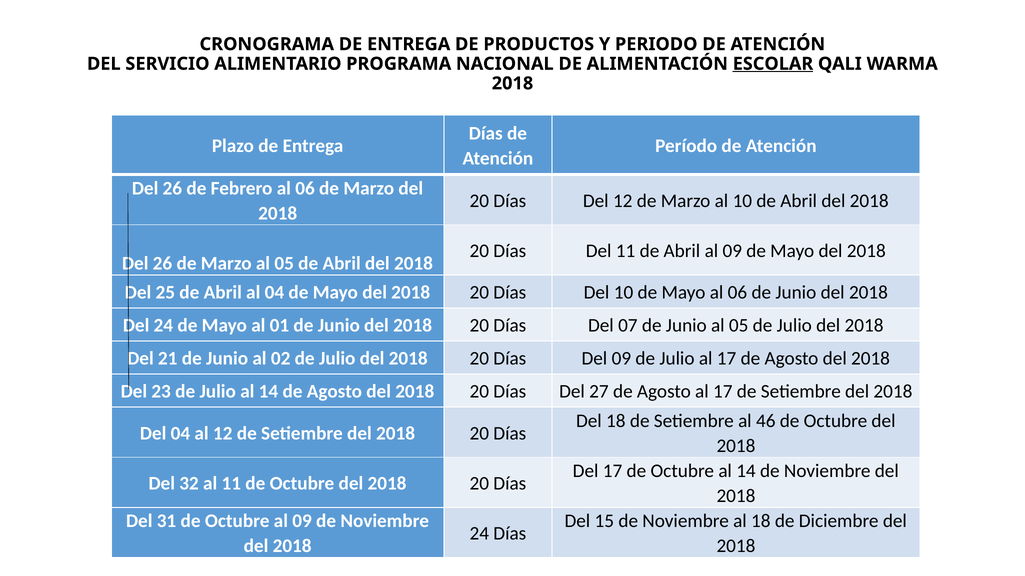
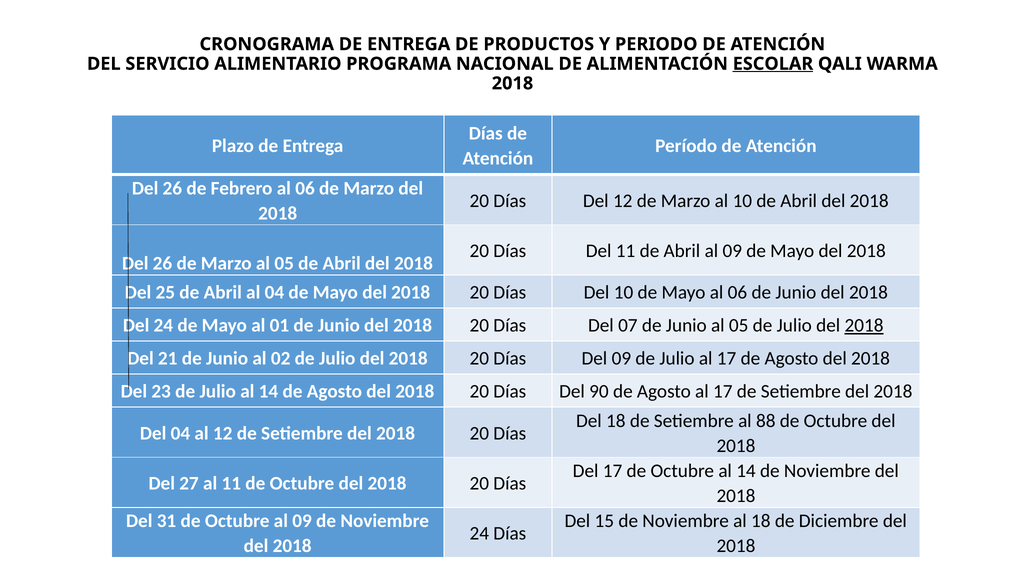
2018 at (864, 326) underline: none -> present
27: 27 -> 90
46: 46 -> 88
32: 32 -> 27
